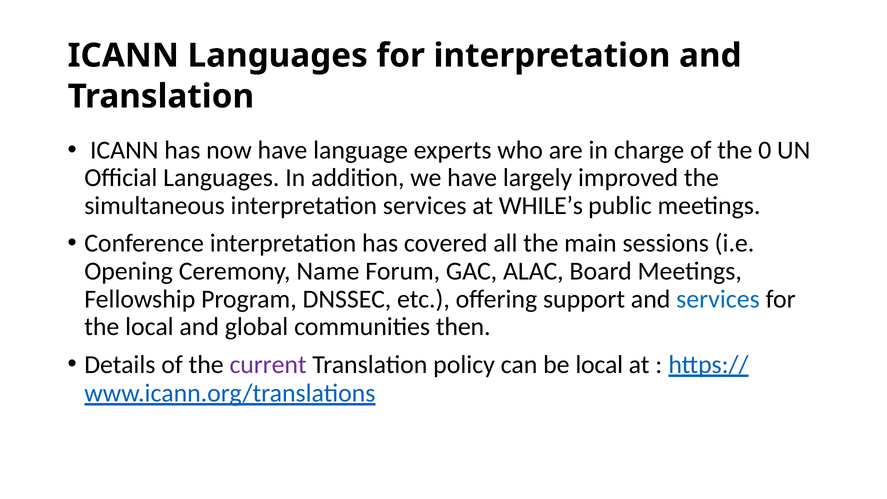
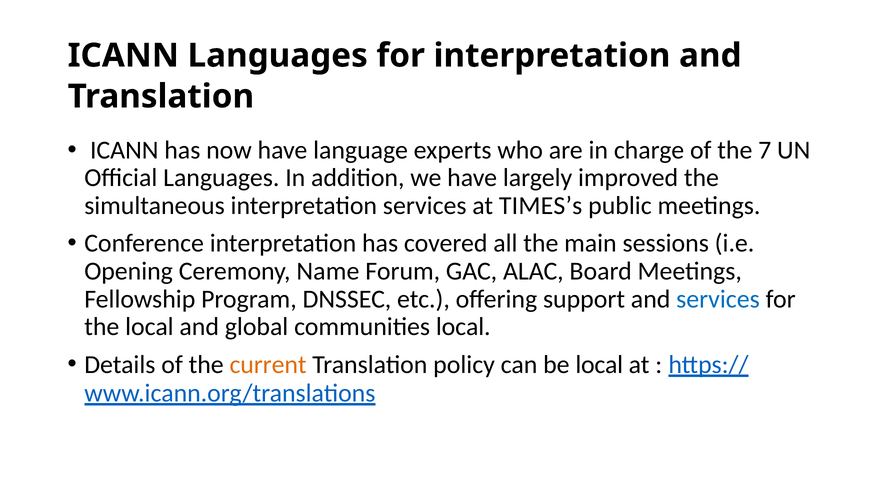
0: 0 -> 7
WHILE’s: WHILE’s -> TIMES’s
communities then: then -> local
current colour: purple -> orange
